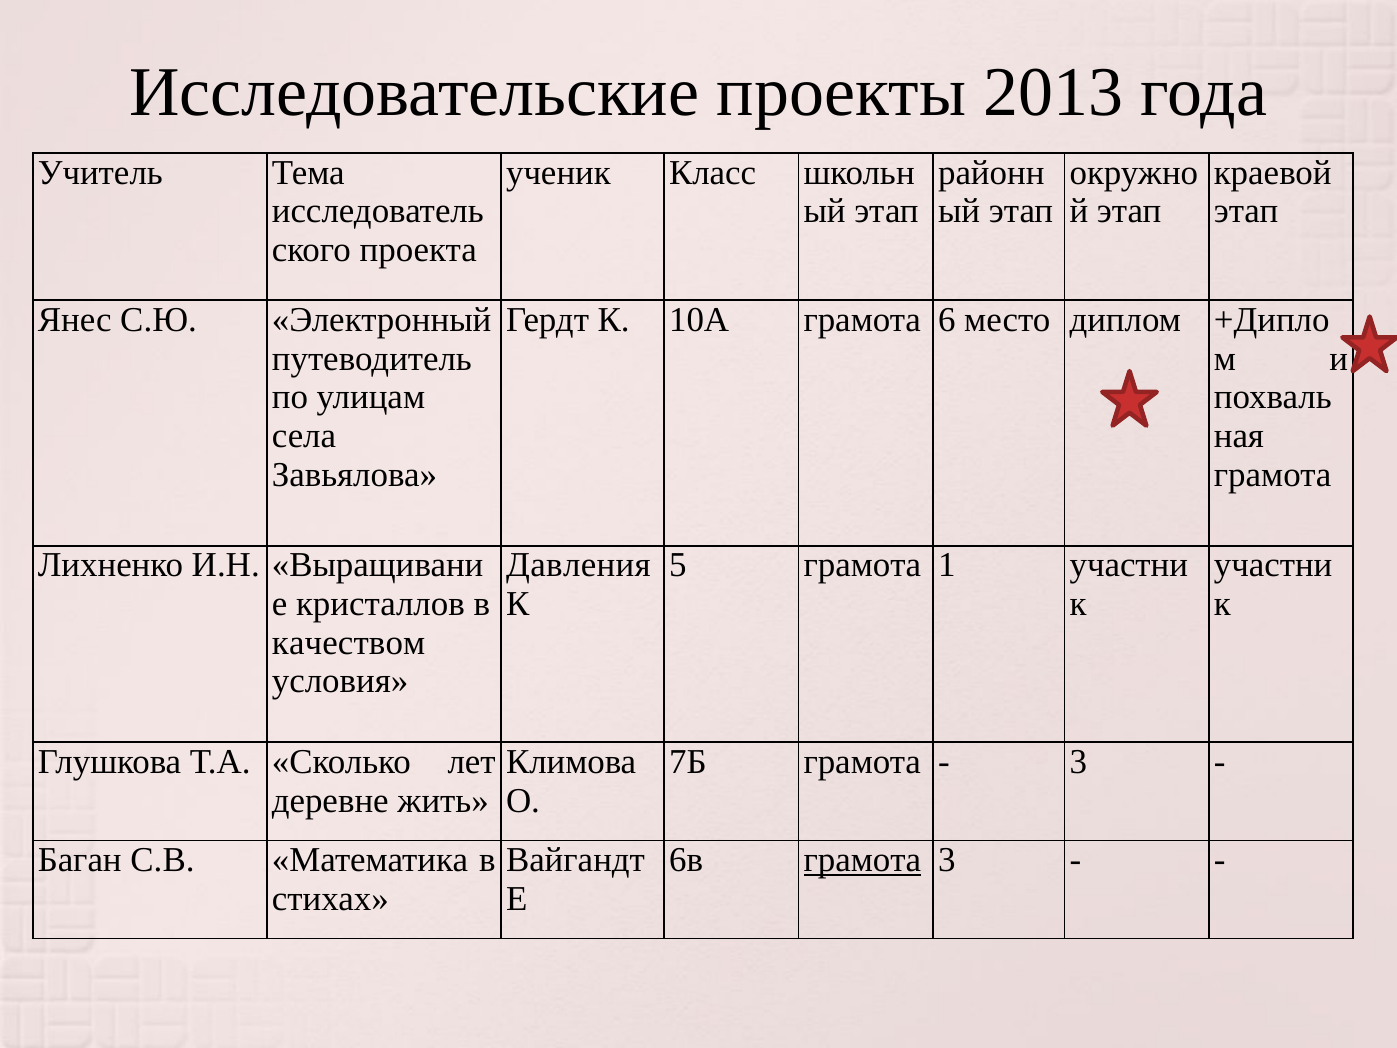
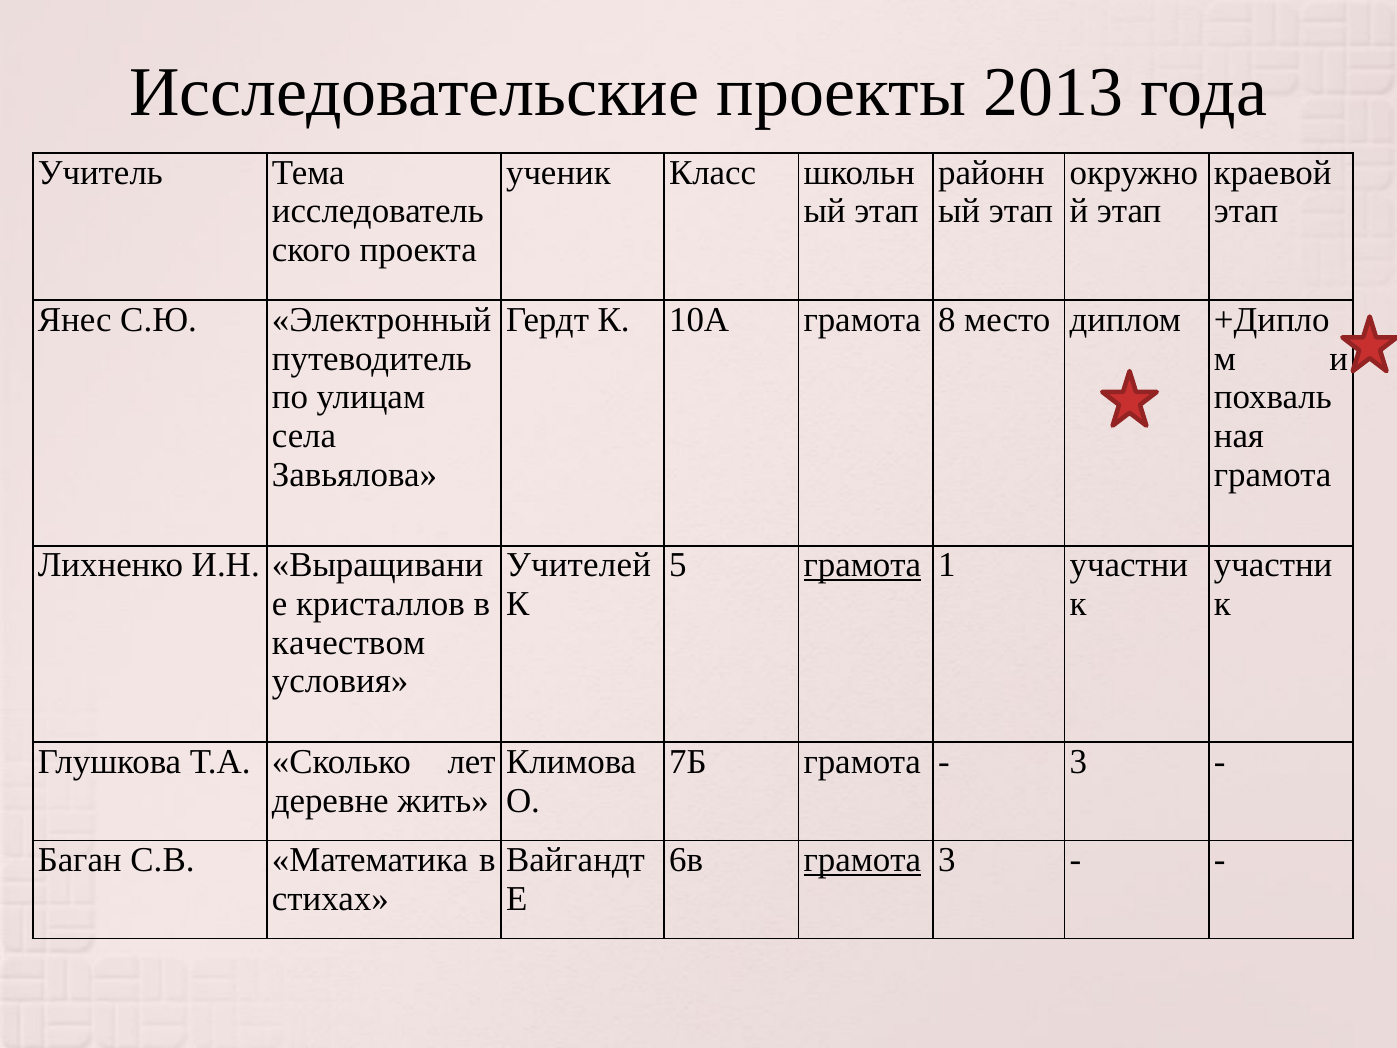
6: 6 -> 8
Давления: Давления -> Учителей
грамота at (862, 565) underline: none -> present
